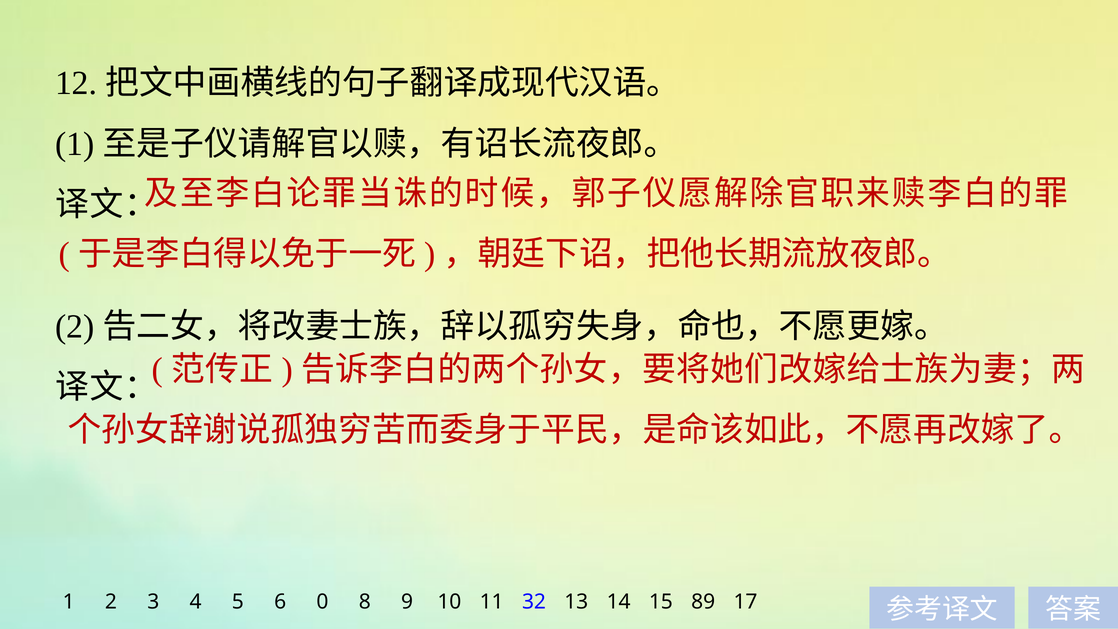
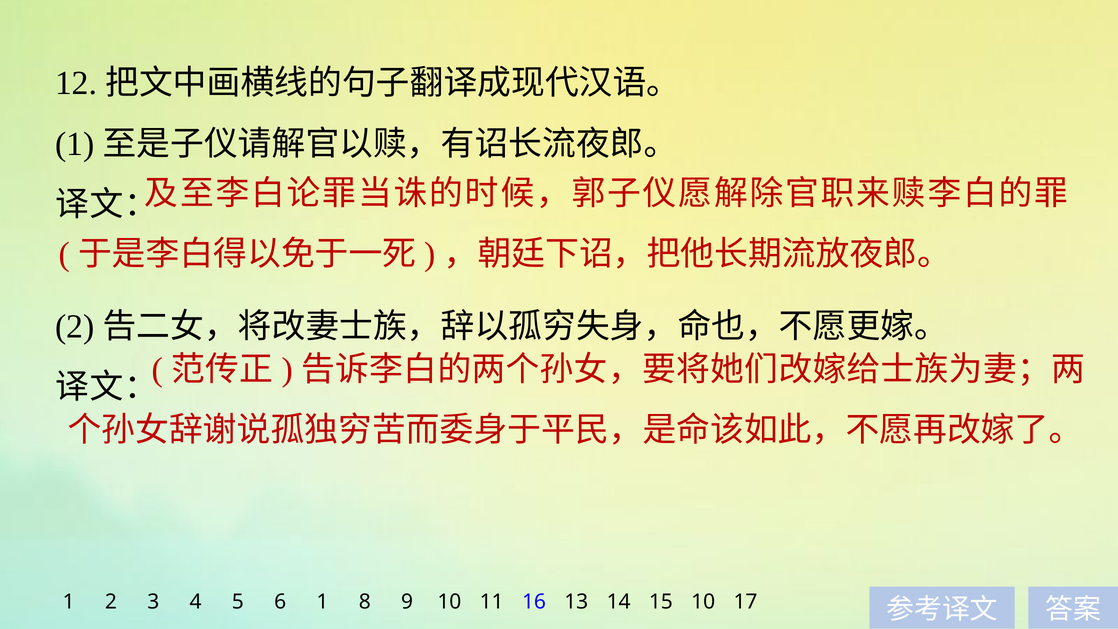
6 0: 0 -> 1
32: 32 -> 16
15 89: 89 -> 10
